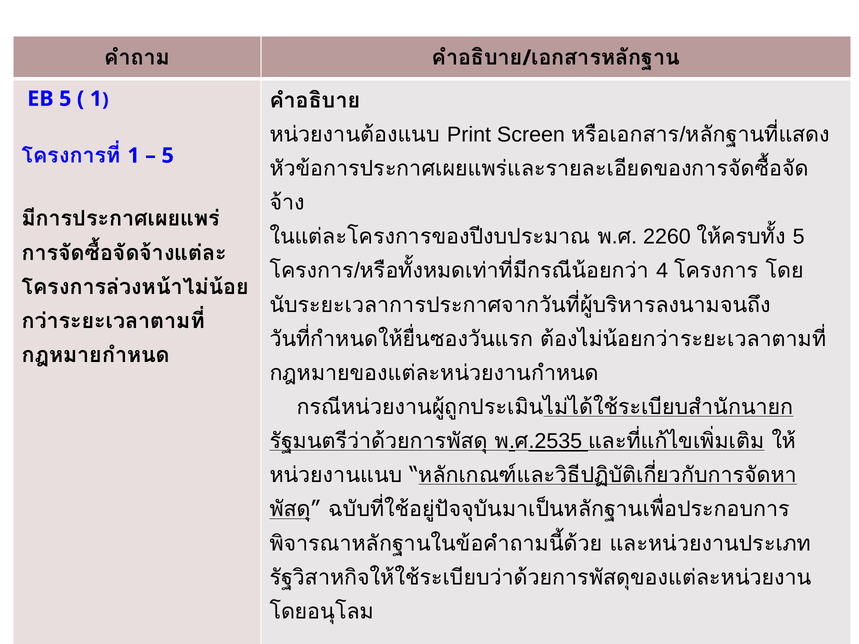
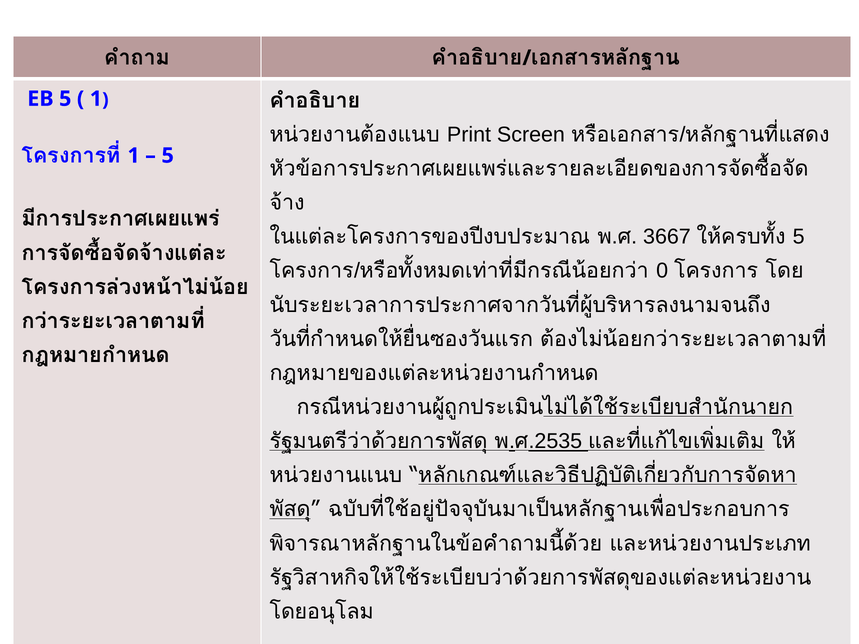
2260: 2260 -> 3667
4: 4 -> 0
